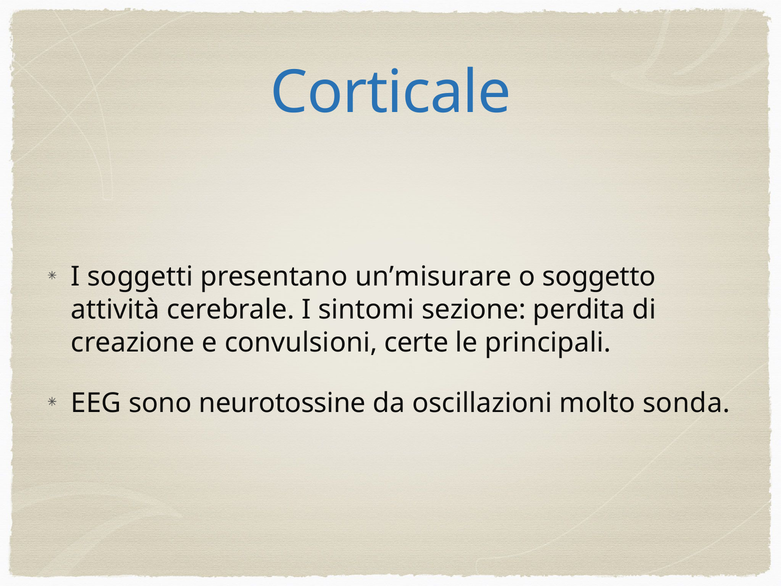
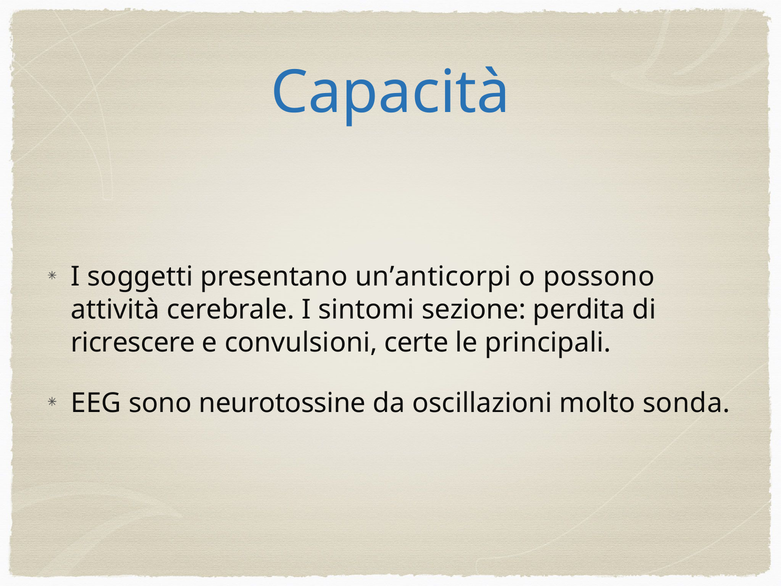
Corticale: Corticale -> Capacità
un’misurare: un’misurare -> un’anticorpi
soggetto: soggetto -> possono
creazione: creazione -> ricrescere
